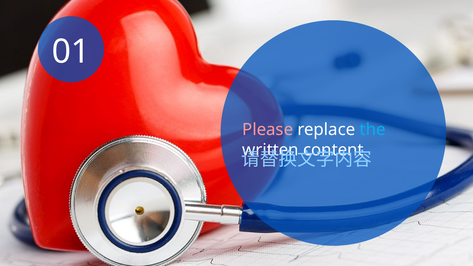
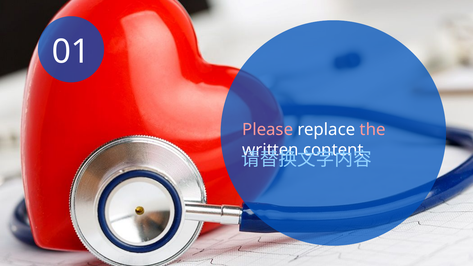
the colour: light blue -> pink
